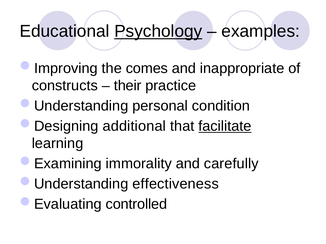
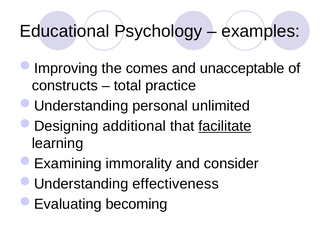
Psychology underline: present -> none
inappropriate: inappropriate -> unacceptable
their: their -> total
condition: condition -> unlimited
carefully: carefully -> consider
controlled: controlled -> becoming
